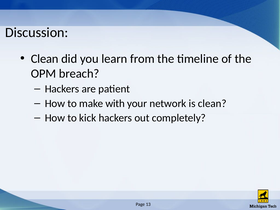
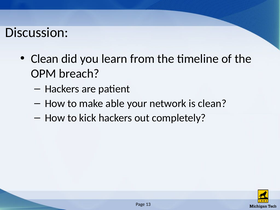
with: with -> able
